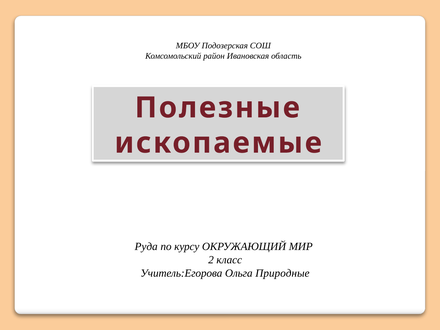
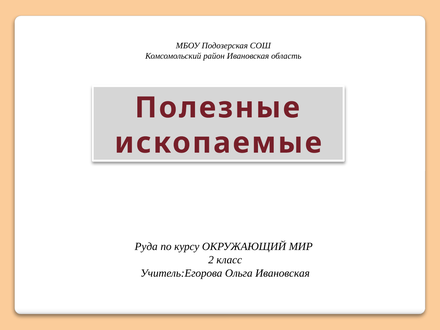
Ольга Природные: Природные -> Ивановская
